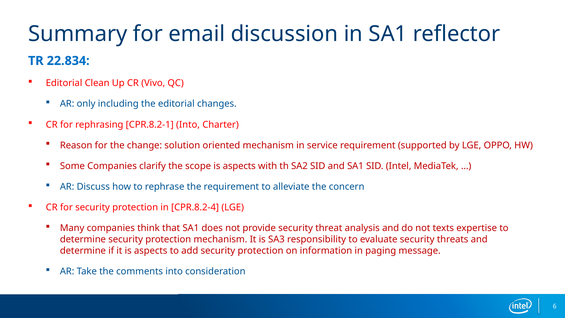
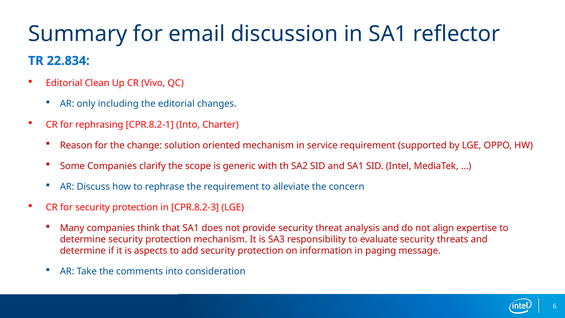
scope is aspects: aspects -> generic
CPR.8.2-4: CPR.8.2-4 -> CPR.8.2-3
texts: texts -> align
